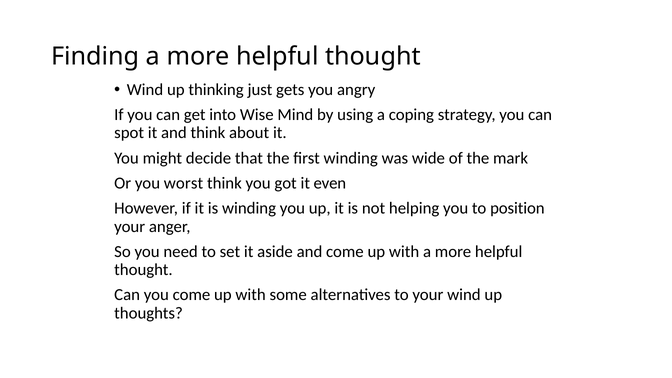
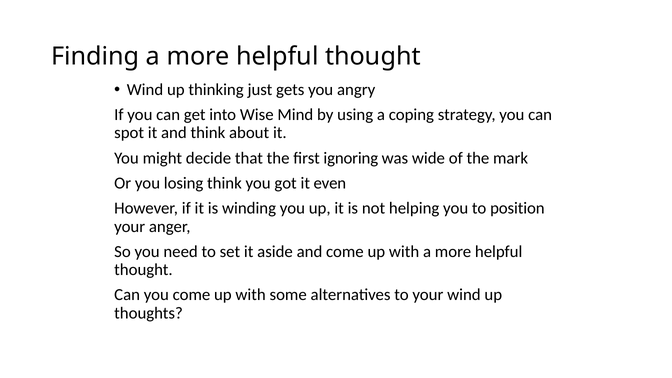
first winding: winding -> ignoring
worst: worst -> losing
